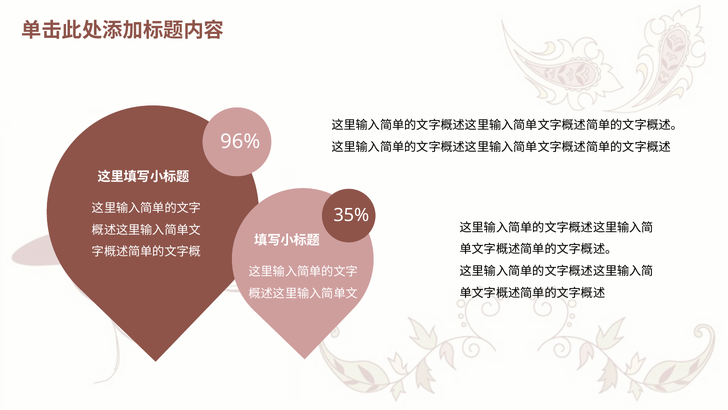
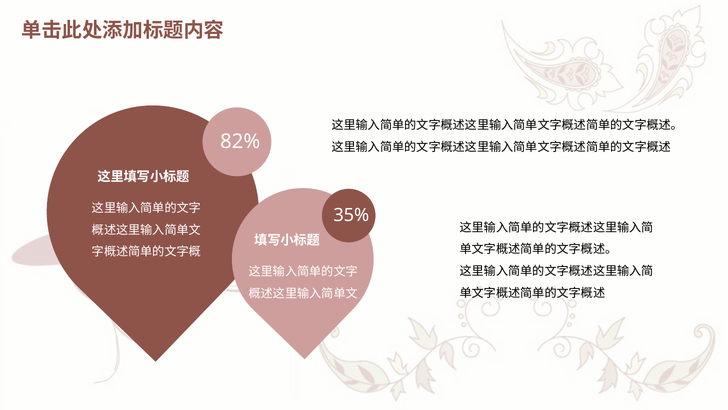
96%: 96% -> 82%
